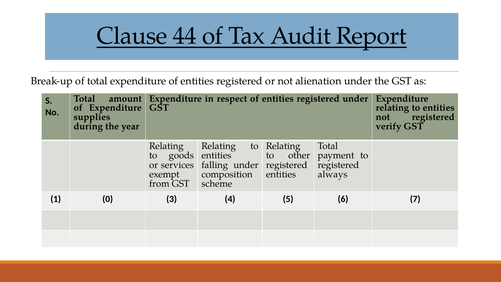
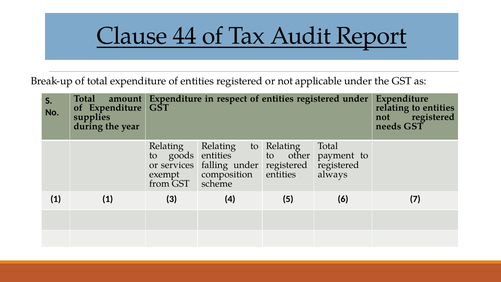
alienation: alienation -> applicable
verify: verify -> needs
1 0: 0 -> 1
